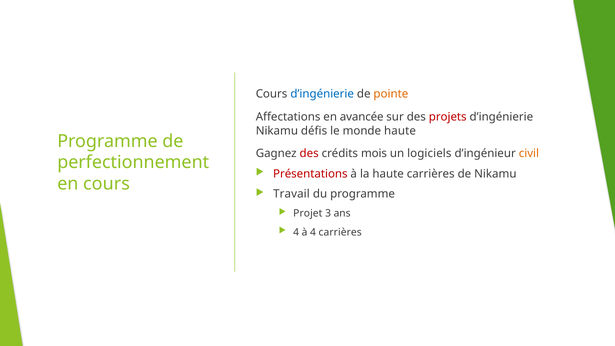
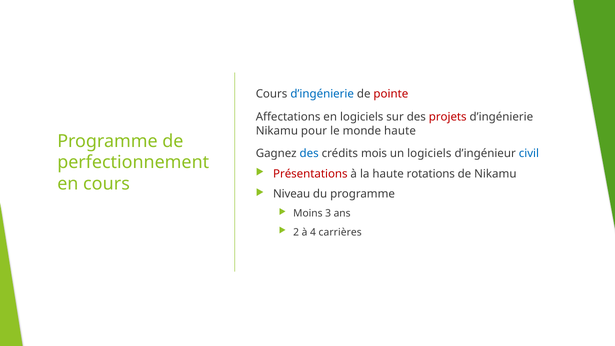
pointe colour: orange -> red
en avancée: avancée -> logiciels
défis: défis -> pour
des at (309, 154) colour: red -> blue
civil colour: orange -> blue
haute carrières: carrières -> rotations
Travail: Travail -> Niveau
Projet: Projet -> Moins
4 at (296, 232): 4 -> 2
